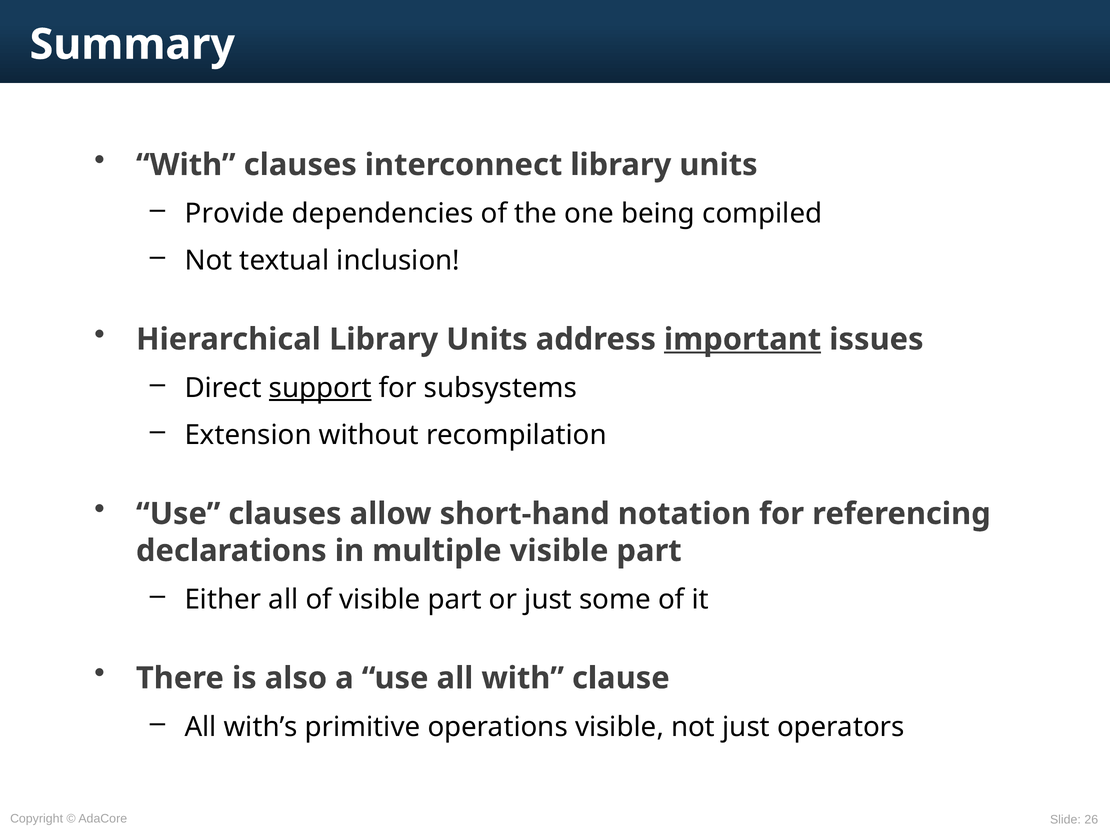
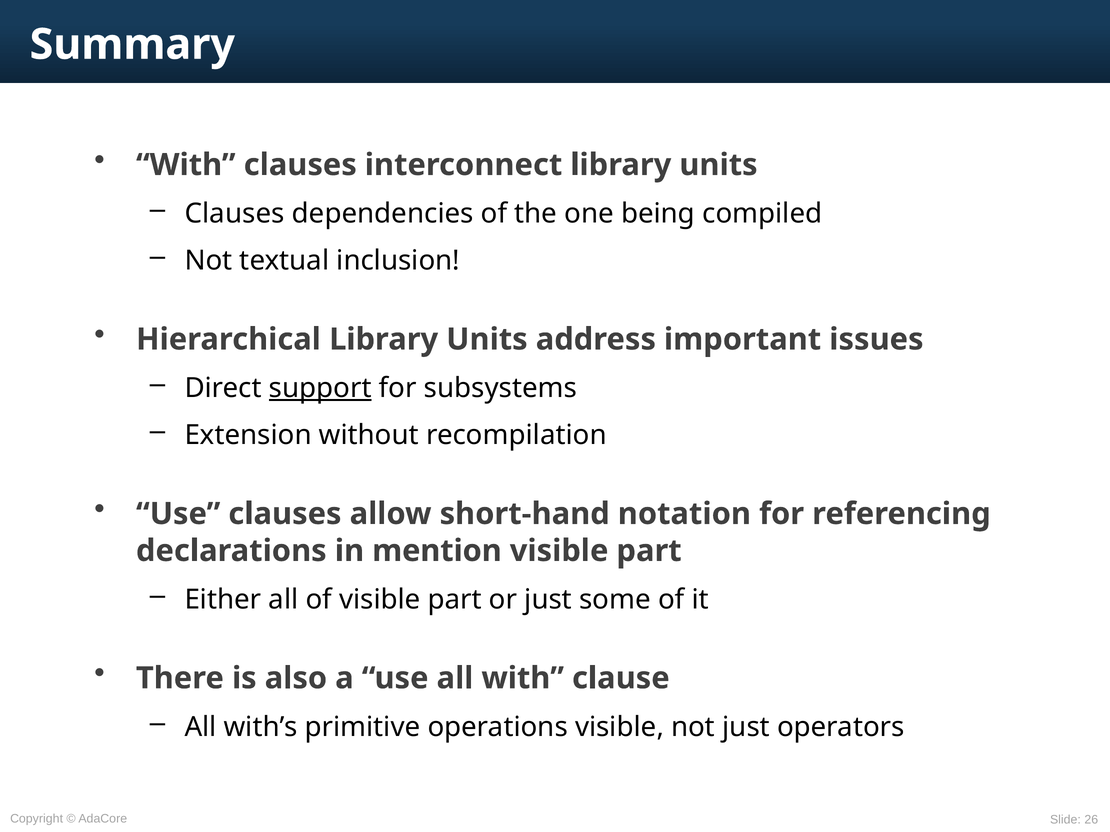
Provide at (235, 214): Provide -> Clauses
important underline: present -> none
multiple: multiple -> mention
